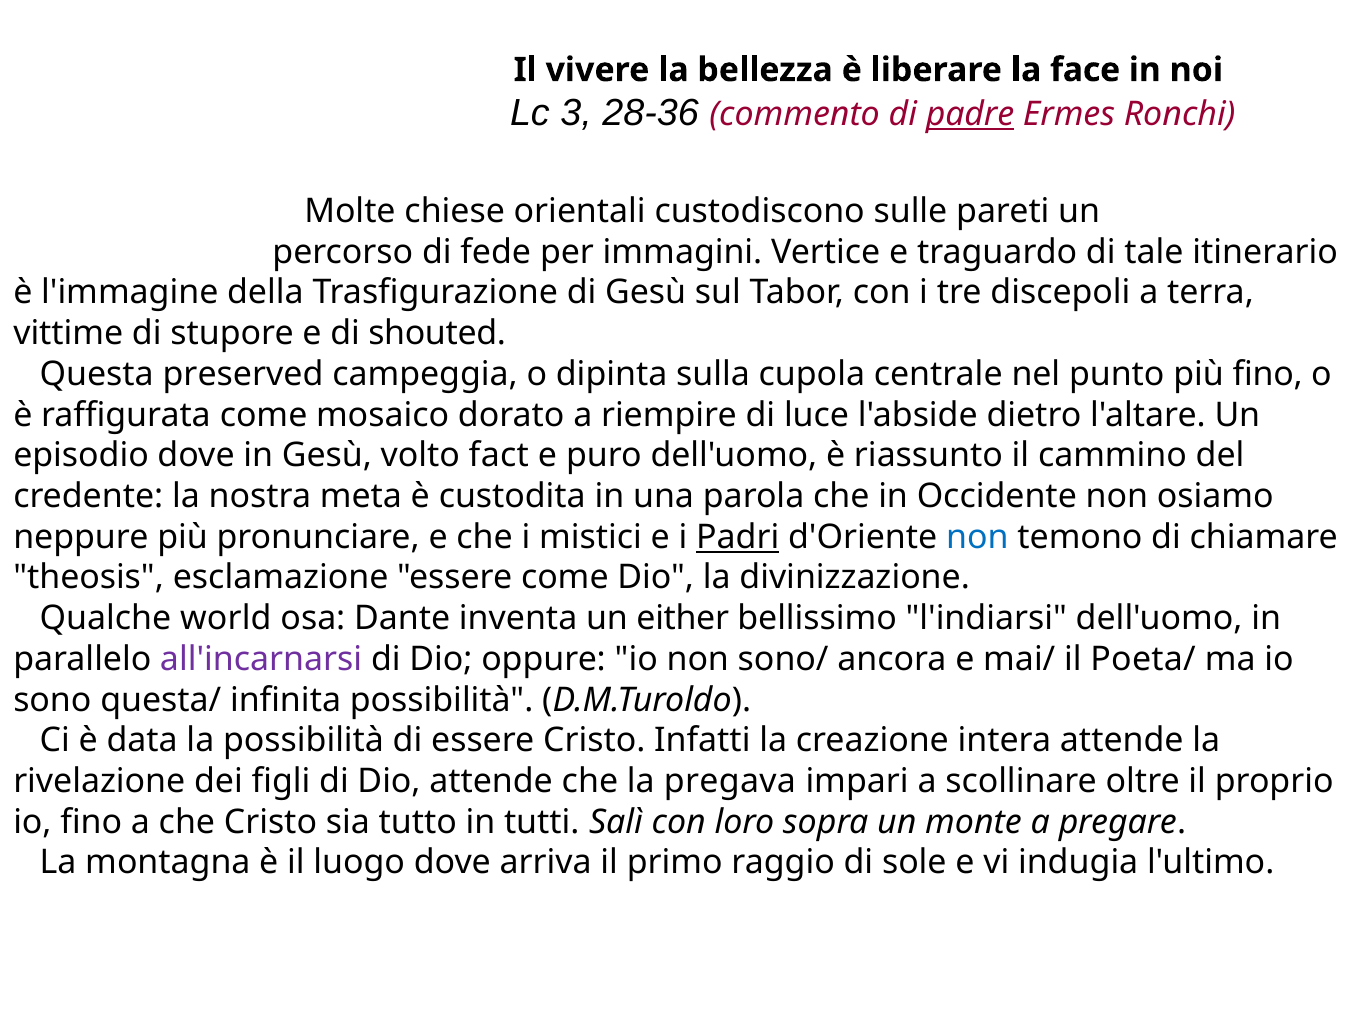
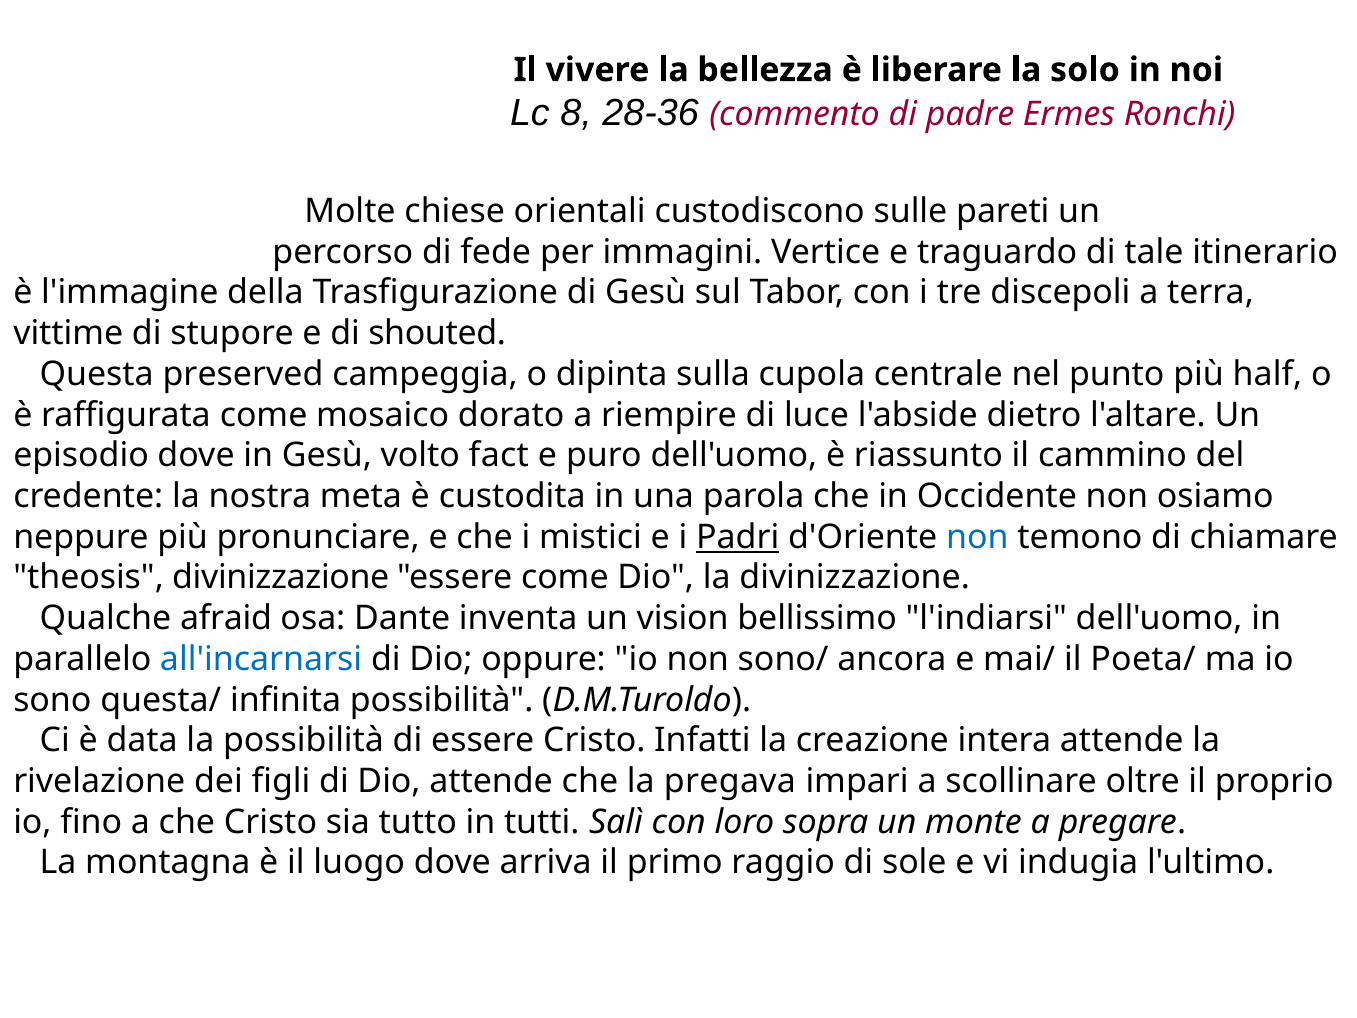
face: face -> solo
3: 3 -> 8
padre underline: present -> none
più fino: fino -> half
theosis esclamazione: esclamazione -> divinizzazione
world: world -> afraid
either: either -> vision
all'incarnarsi colour: purple -> blue
